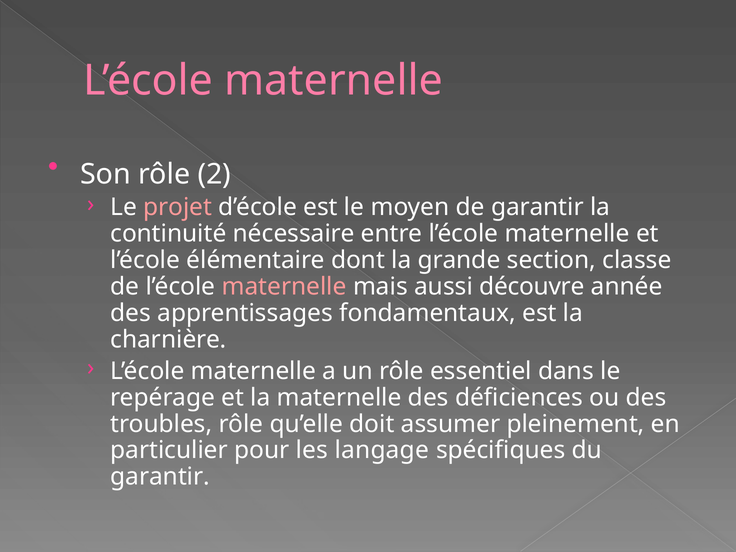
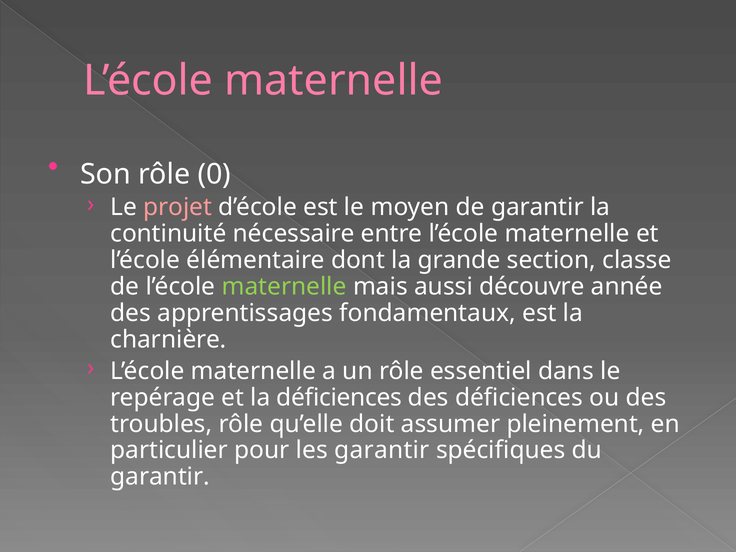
2: 2 -> 0
maternelle at (284, 287) colour: pink -> light green
la maternelle: maternelle -> déficiences
les langage: langage -> garantir
